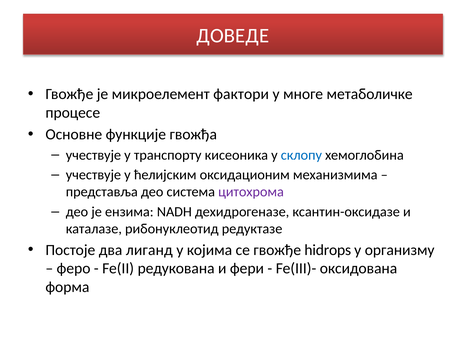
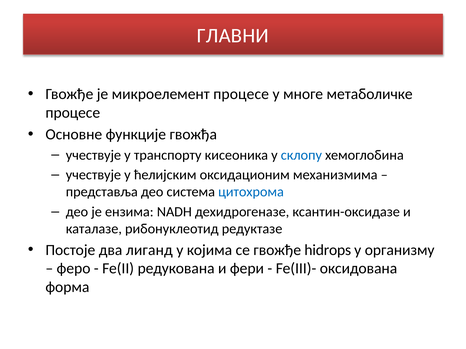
ДОВЕДЕ: ДОВЕДЕ -> ГЛАВНИ
микроелемент фактори: фактори -> процесе
цитохрома colour: purple -> blue
